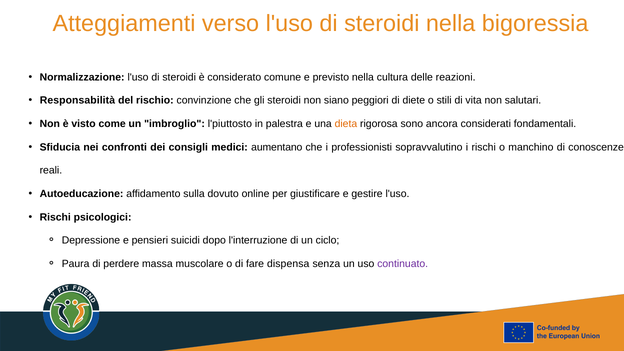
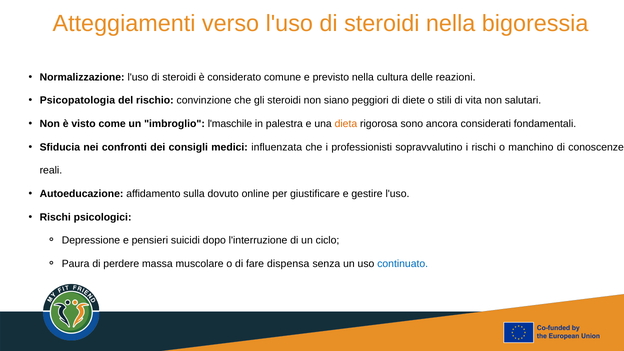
Responsabilità: Responsabilità -> Psicopatologia
l'piuttosto: l'piuttosto -> l'maschile
aumentano: aumentano -> influenzata
continuato colour: purple -> blue
